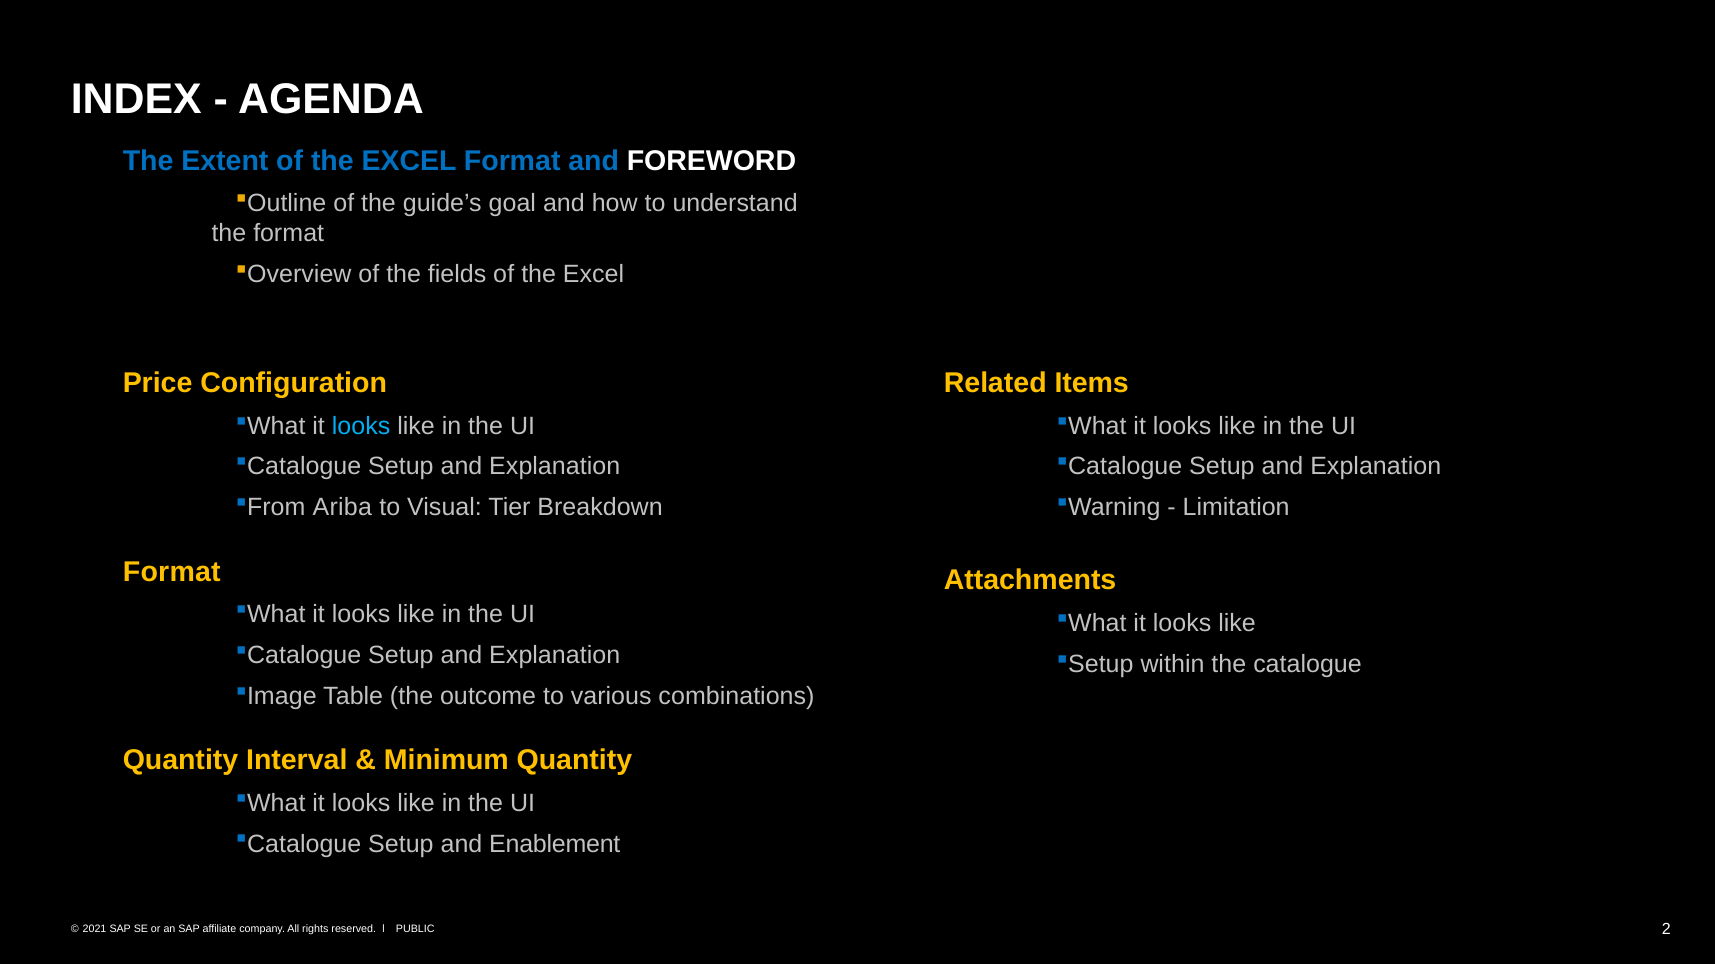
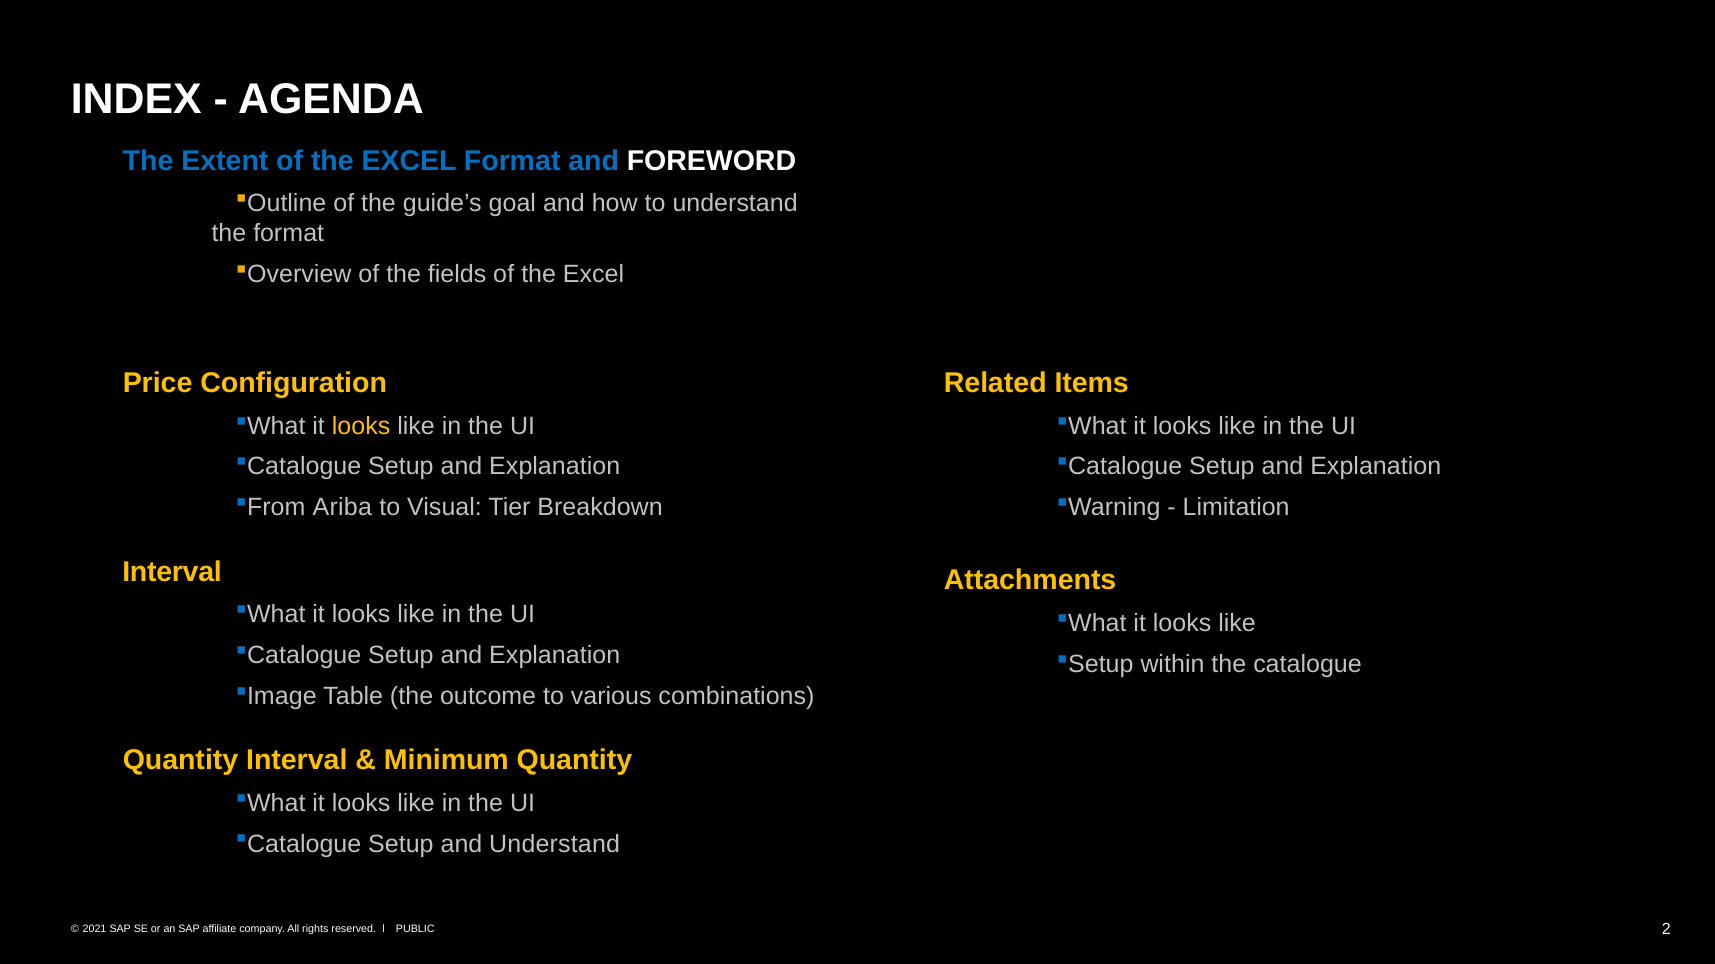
looks at (361, 426) colour: light blue -> yellow
Format at (172, 572): Format -> Interval
and Enablement: Enablement -> Understand
